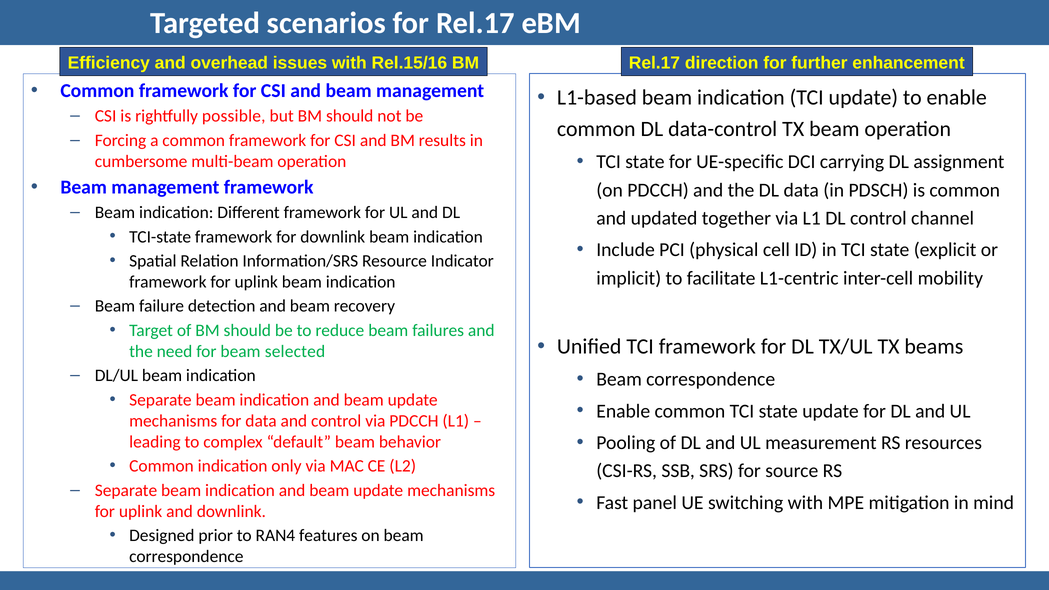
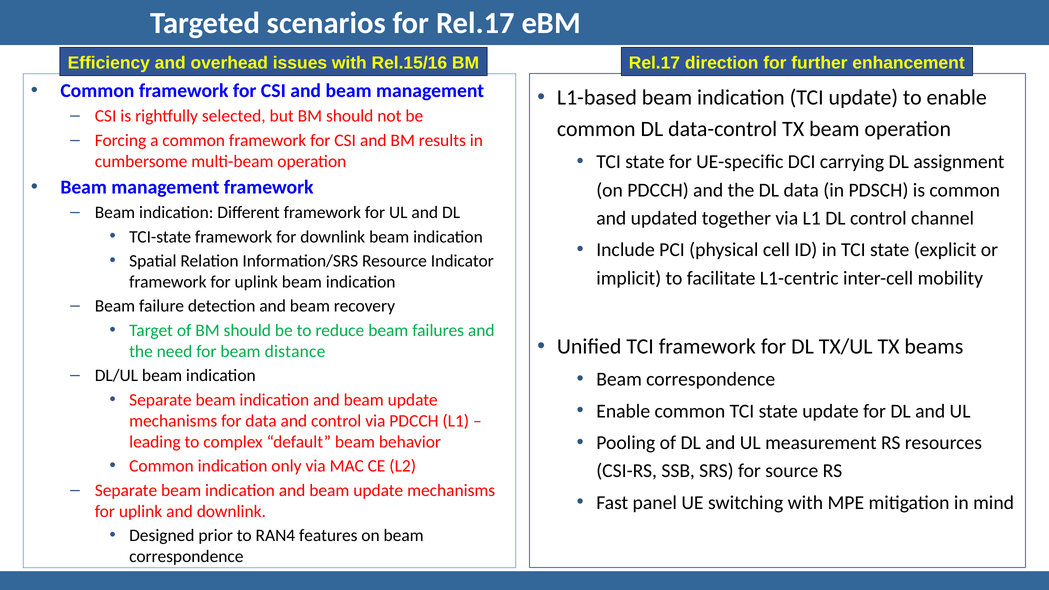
possible: possible -> selected
selected: selected -> distance
